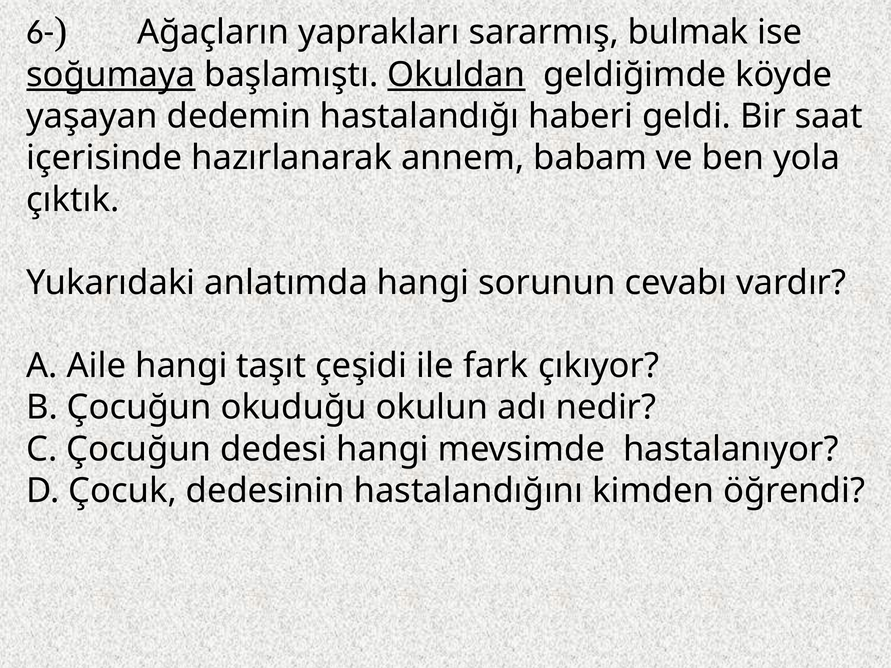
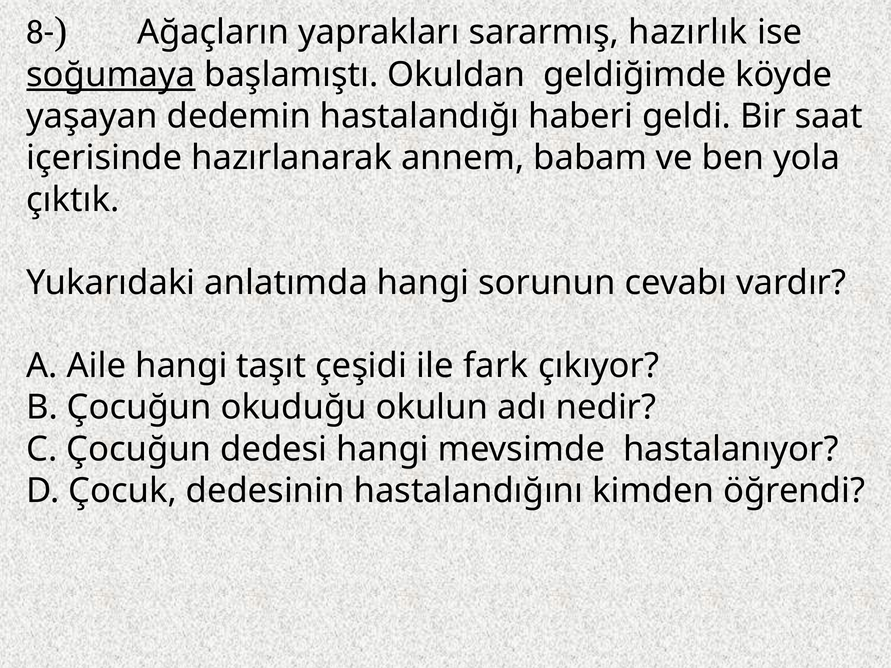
6-: 6- -> 8-
bulmak: bulmak -> hazırlık
Okuldan underline: present -> none
